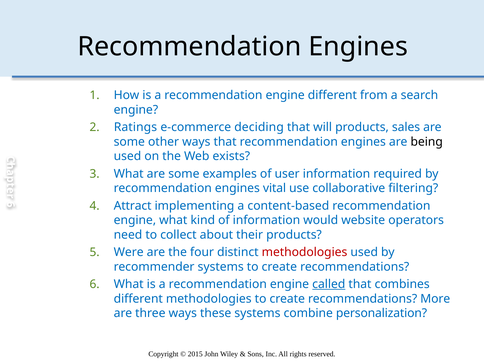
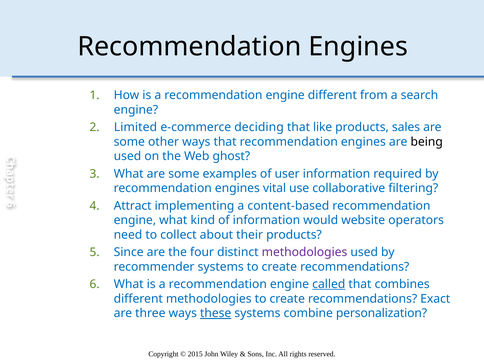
Ratings: Ratings -> Limited
will: will -> like
exists: exists -> ghost
Were: Were -> Since
methodologies at (305, 252) colour: red -> purple
More: More -> Exact
these underline: none -> present
